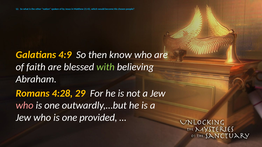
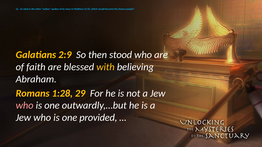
4:9: 4:9 -> 2:9
know: know -> stood
with colour: light green -> yellow
4:28: 4:28 -> 1:28
